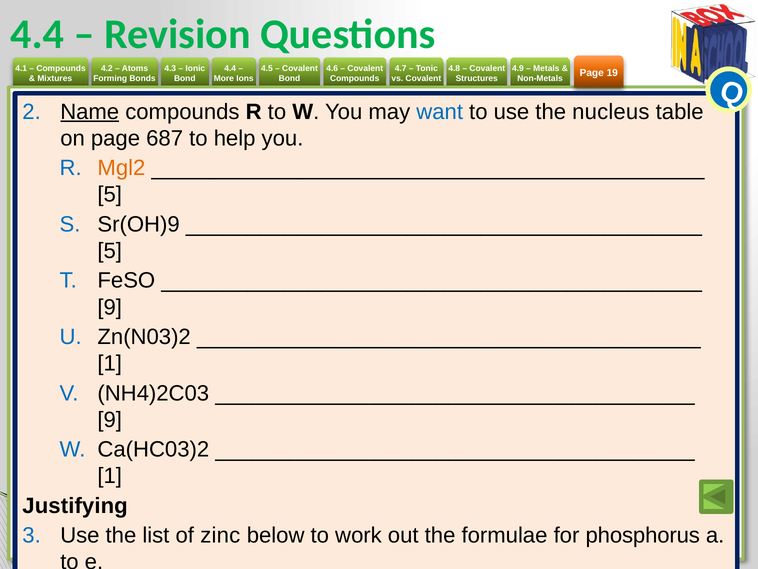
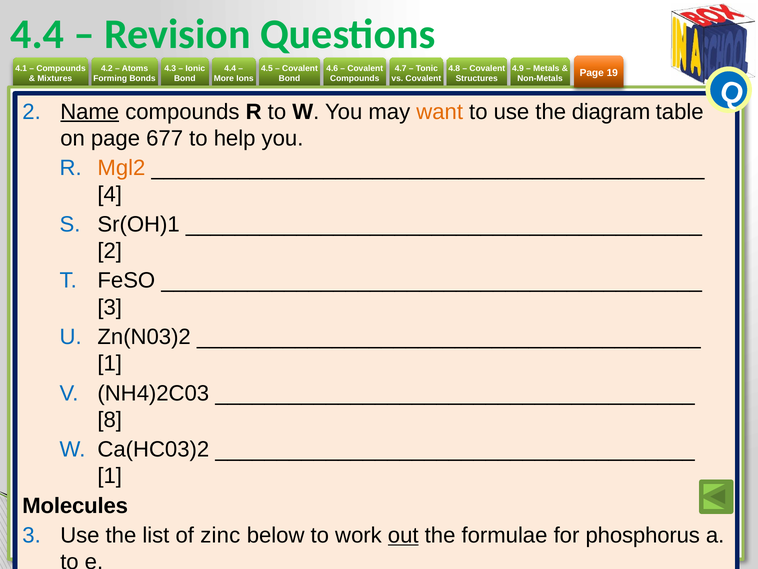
want colour: blue -> orange
nucleus: nucleus -> diagram
687: 687 -> 677
5 at (110, 194): 5 -> 4
Sr(OH)9: Sr(OH)9 -> Sr(OH)1
5 at (110, 251): 5 -> 2
9 at (110, 307): 9 -> 3
9 at (110, 419): 9 -> 8
Justifying: Justifying -> Molecules
out underline: none -> present
